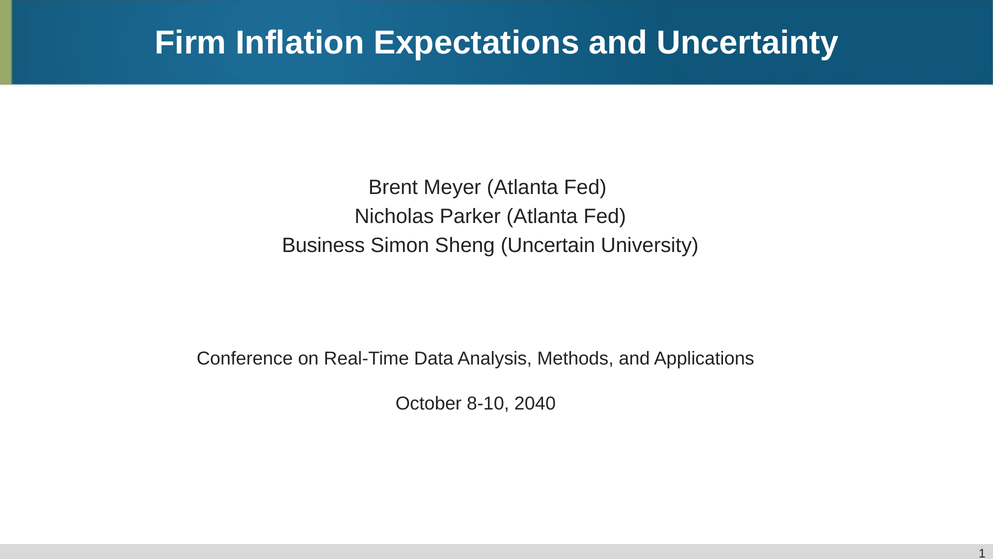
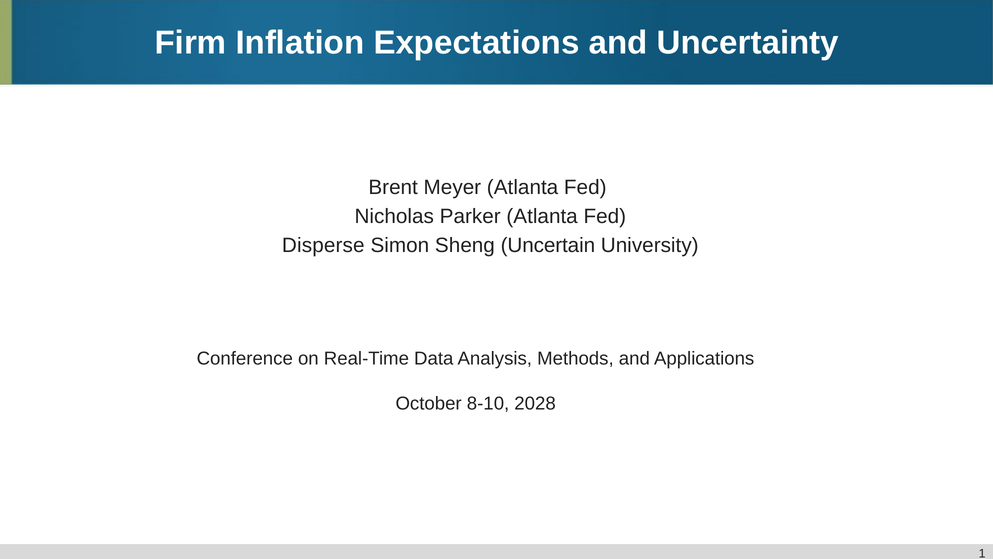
Business: Business -> Disperse
2040: 2040 -> 2028
